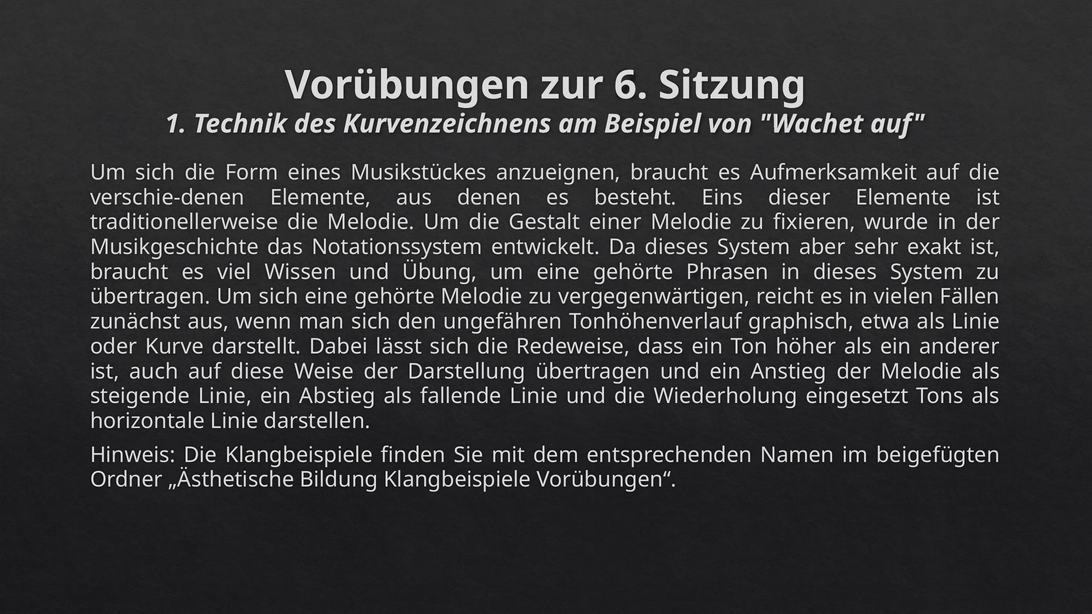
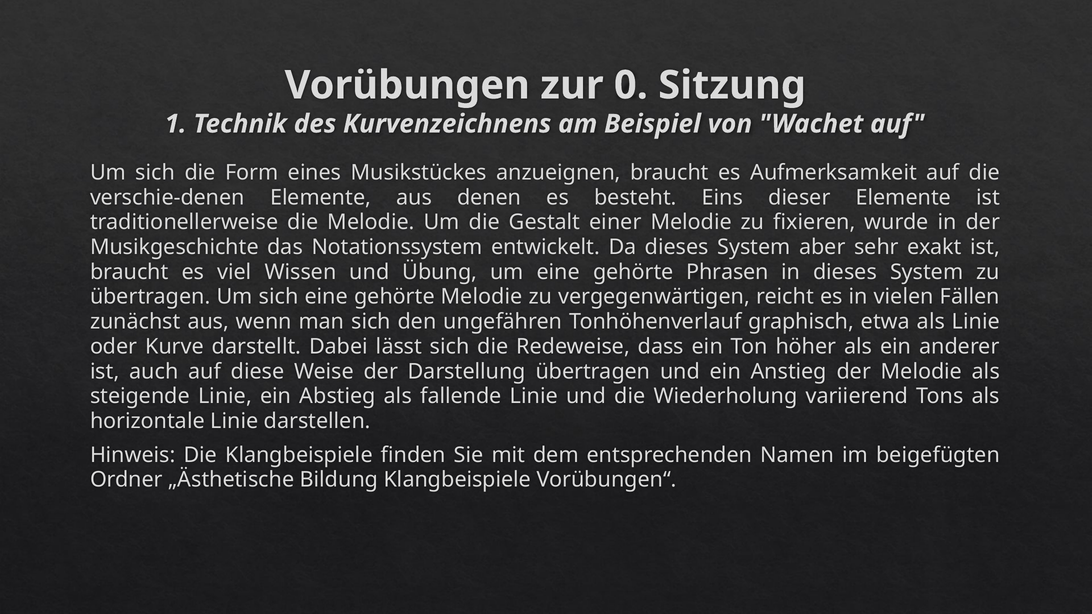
6: 6 -> 0
eingesetzt: eingesetzt -> variierend
